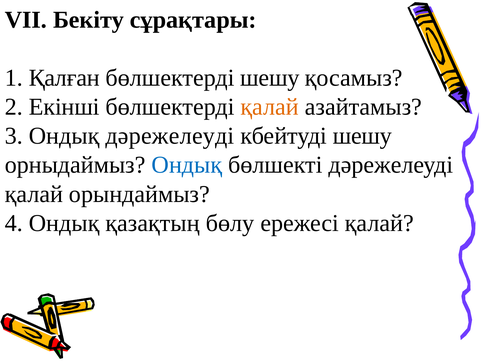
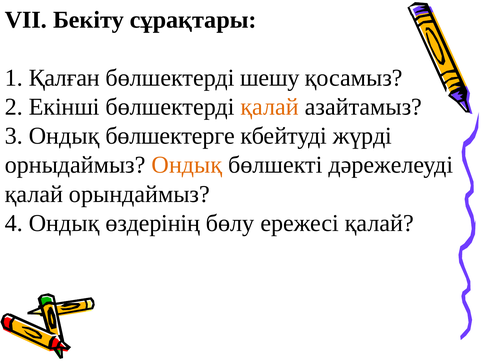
Ондық дәрежелеуді: дәрежелеуді -> бөлшектерге
кбейтуді шешу: шешу -> жүрді
Ондық at (187, 165) colour: blue -> orange
қазақтың: қазақтың -> өздерінің
